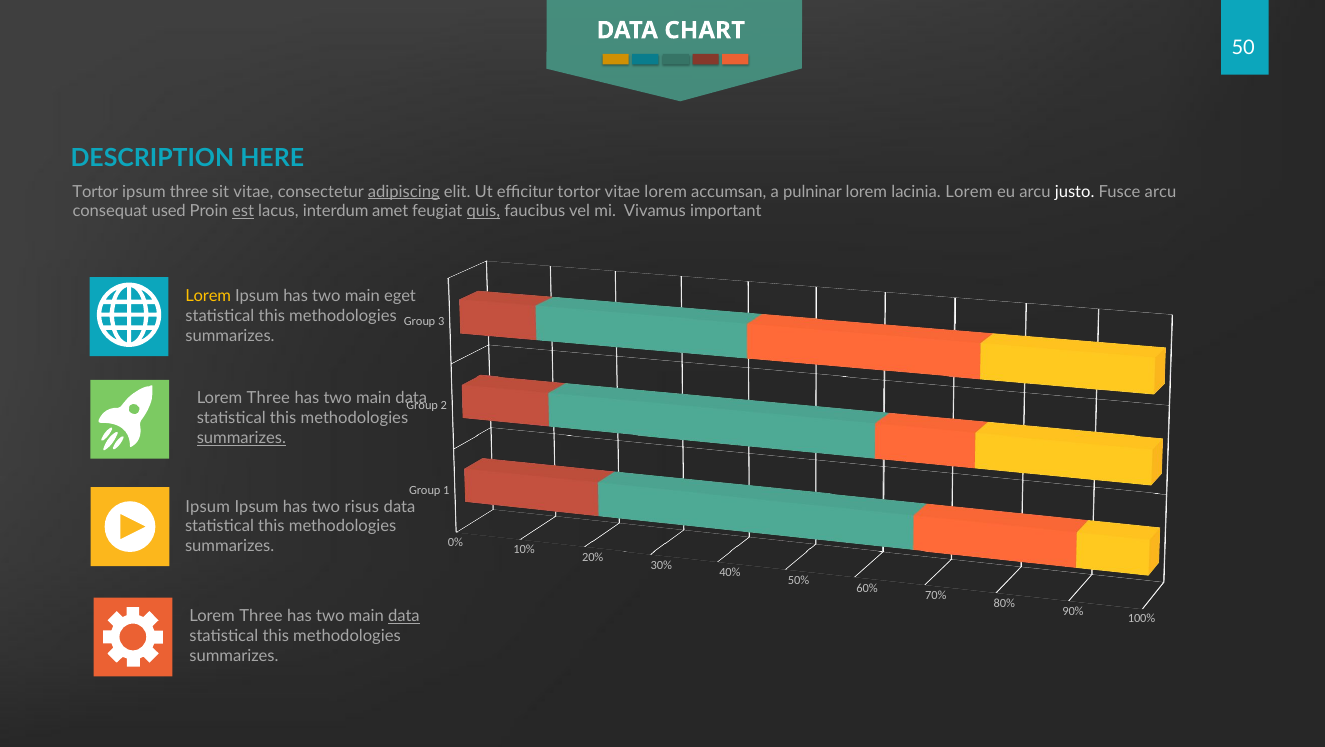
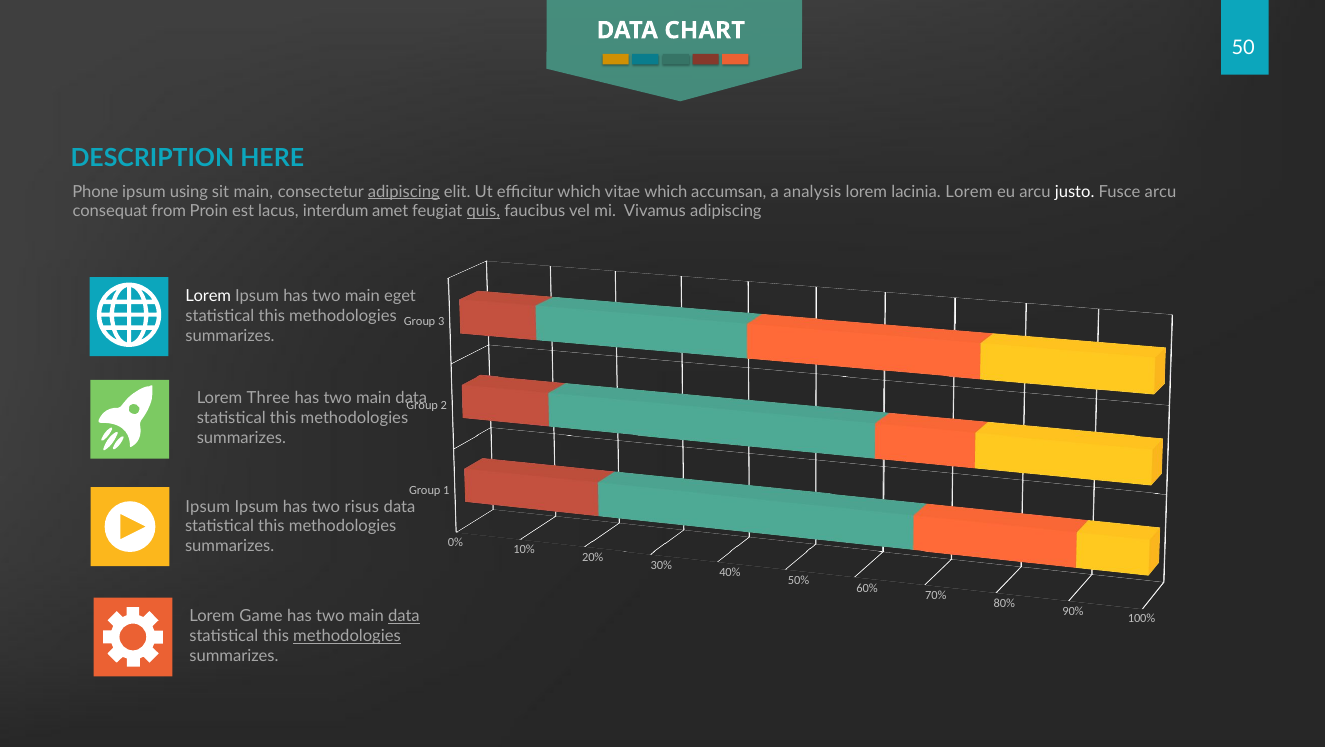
Tortor at (95, 192): Tortor -> Phone
ipsum three: three -> using
sit vitae: vitae -> main
efficitur tortor: tortor -> which
vitae lorem: lorem -> which
pulninar: pulninar -> analysis
used: used -> from
est underline: present -> none
Vivamus important: important -> adipiscing
Lorem at (208, 296) colour: yellow -> white
summarizes at (241, 438) underline: present -> none
Three at (261, 616): Three -> Game
methodologies at (347, 636) underline: none -> present
